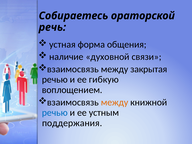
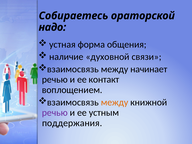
речь: речь -> надо
закрытая: закрытая -> начинает
гибкую: гибкую -> контакт
речью at (55, 113) colour: blue -> purple
